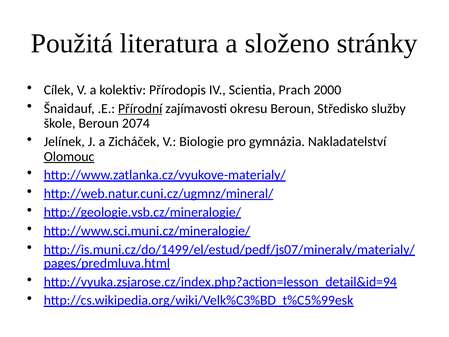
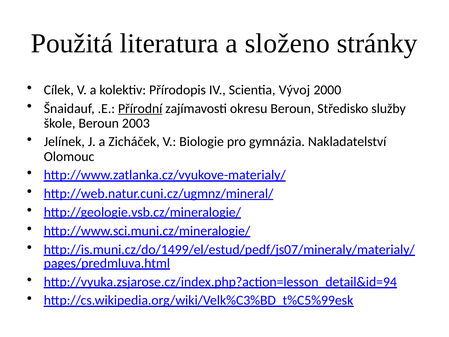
Prach: Prach -> Vývoj
2074: 2074 -> 2003
Olomouc underline: present -> none
